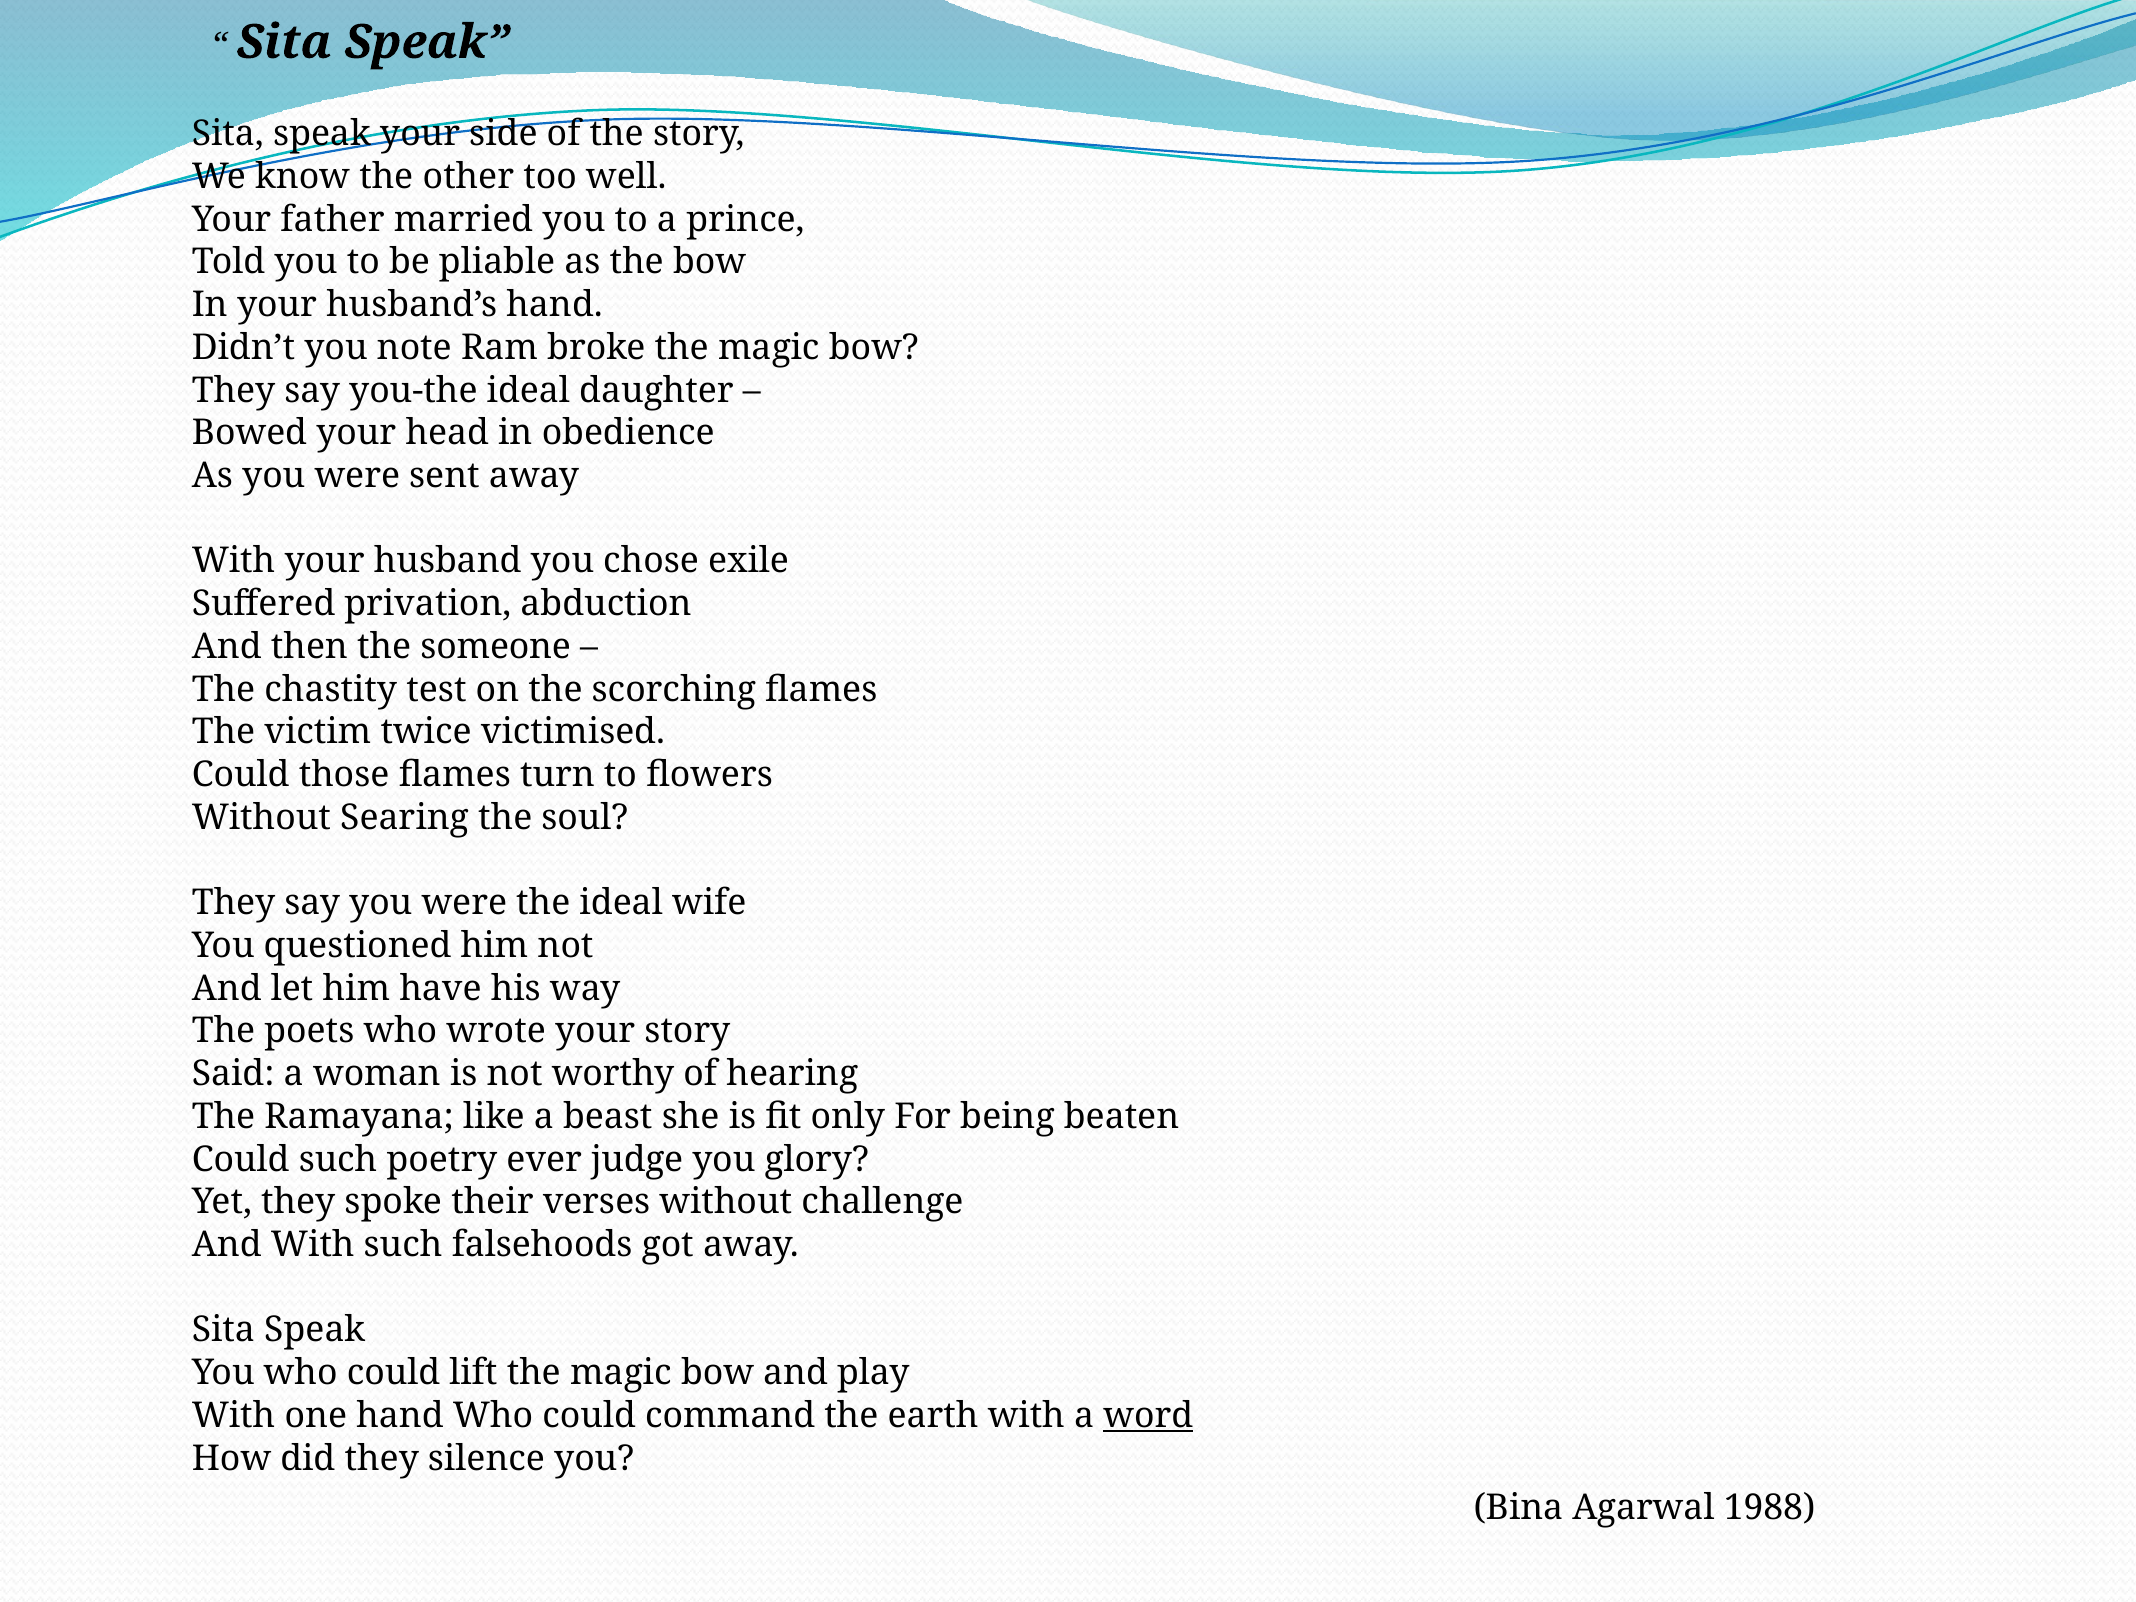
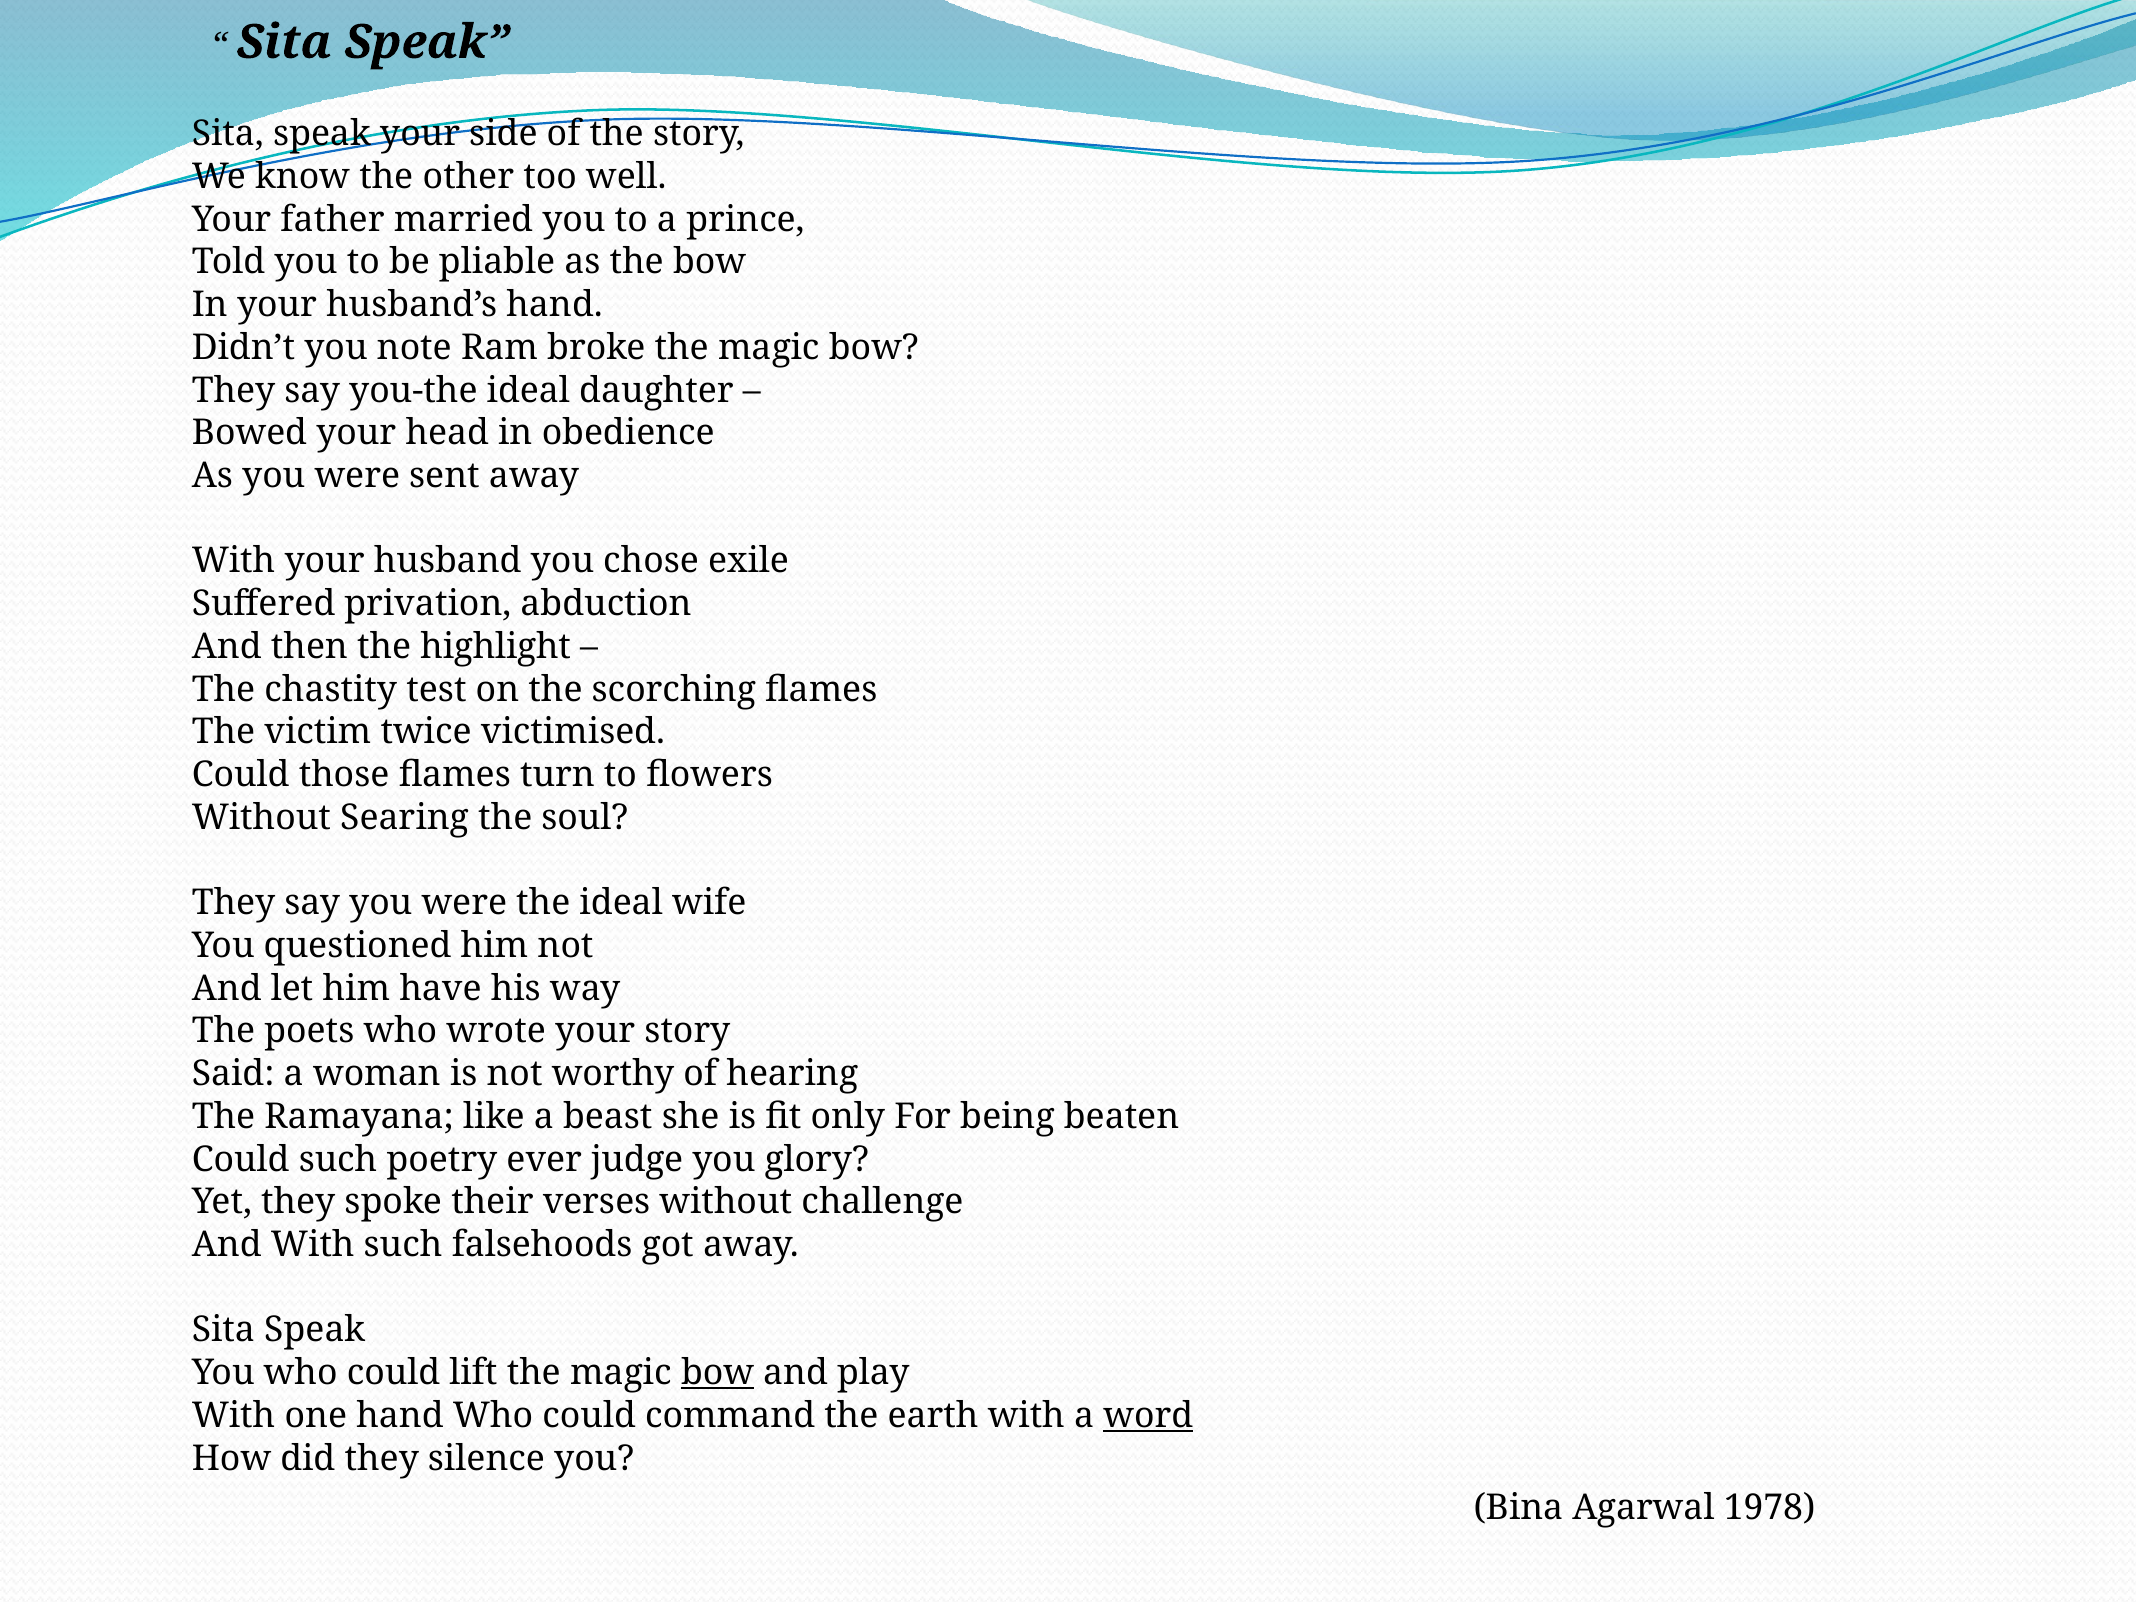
someone: someone -> highlight
bow at (718, 1373) underline: none -> present
1988: 1988 -> 1978
